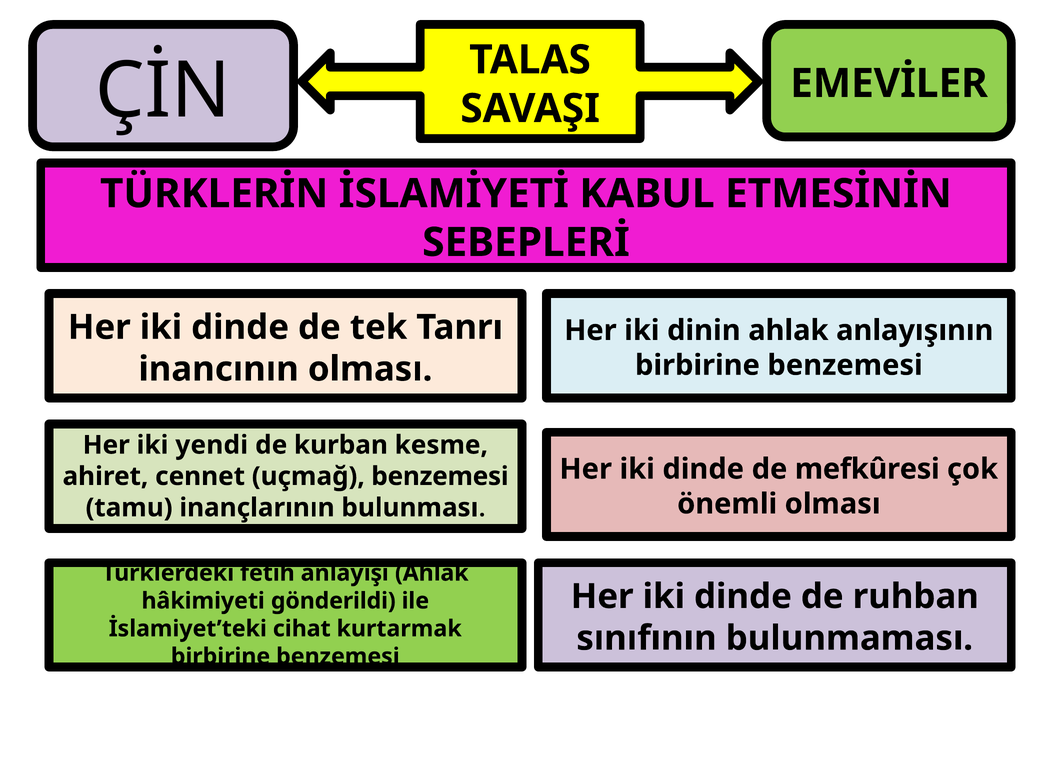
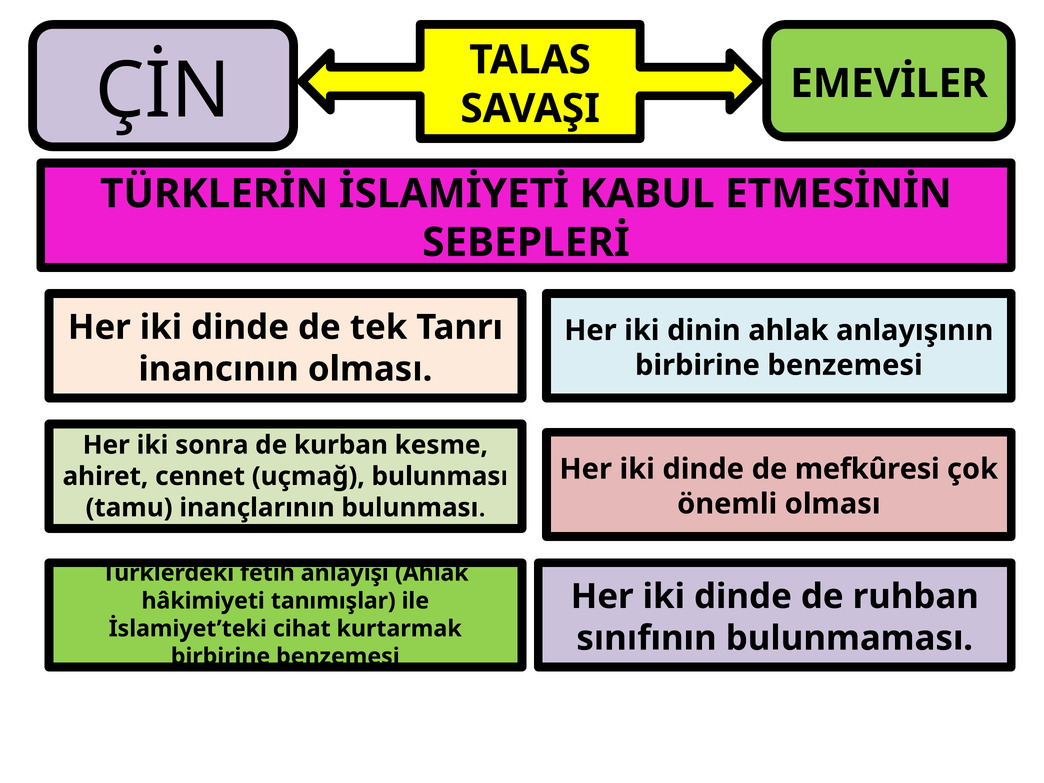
yendi: yendi -> sonra
uçmağ benzemesi: benzemesi -> bulunması
gönderildi: gönderildi -> tanımışlar
